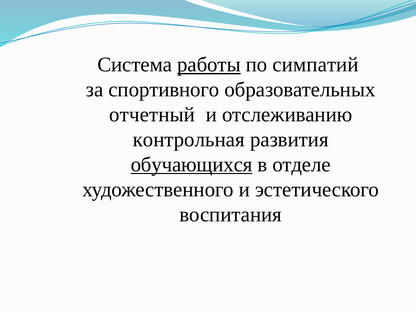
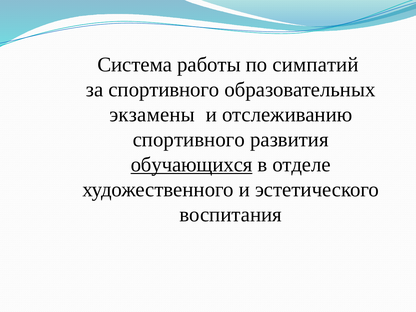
работы underline: present -> none
отчетный: отчетный -> экзамены
контрольная at (189, 140): контрольная -> спортивного
